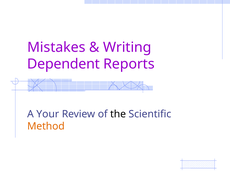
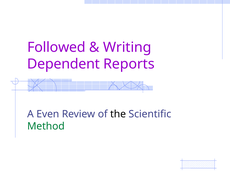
Mistakes: Mistakes -> Followed
Your: Your -> Even
Method colour: orange -> green
